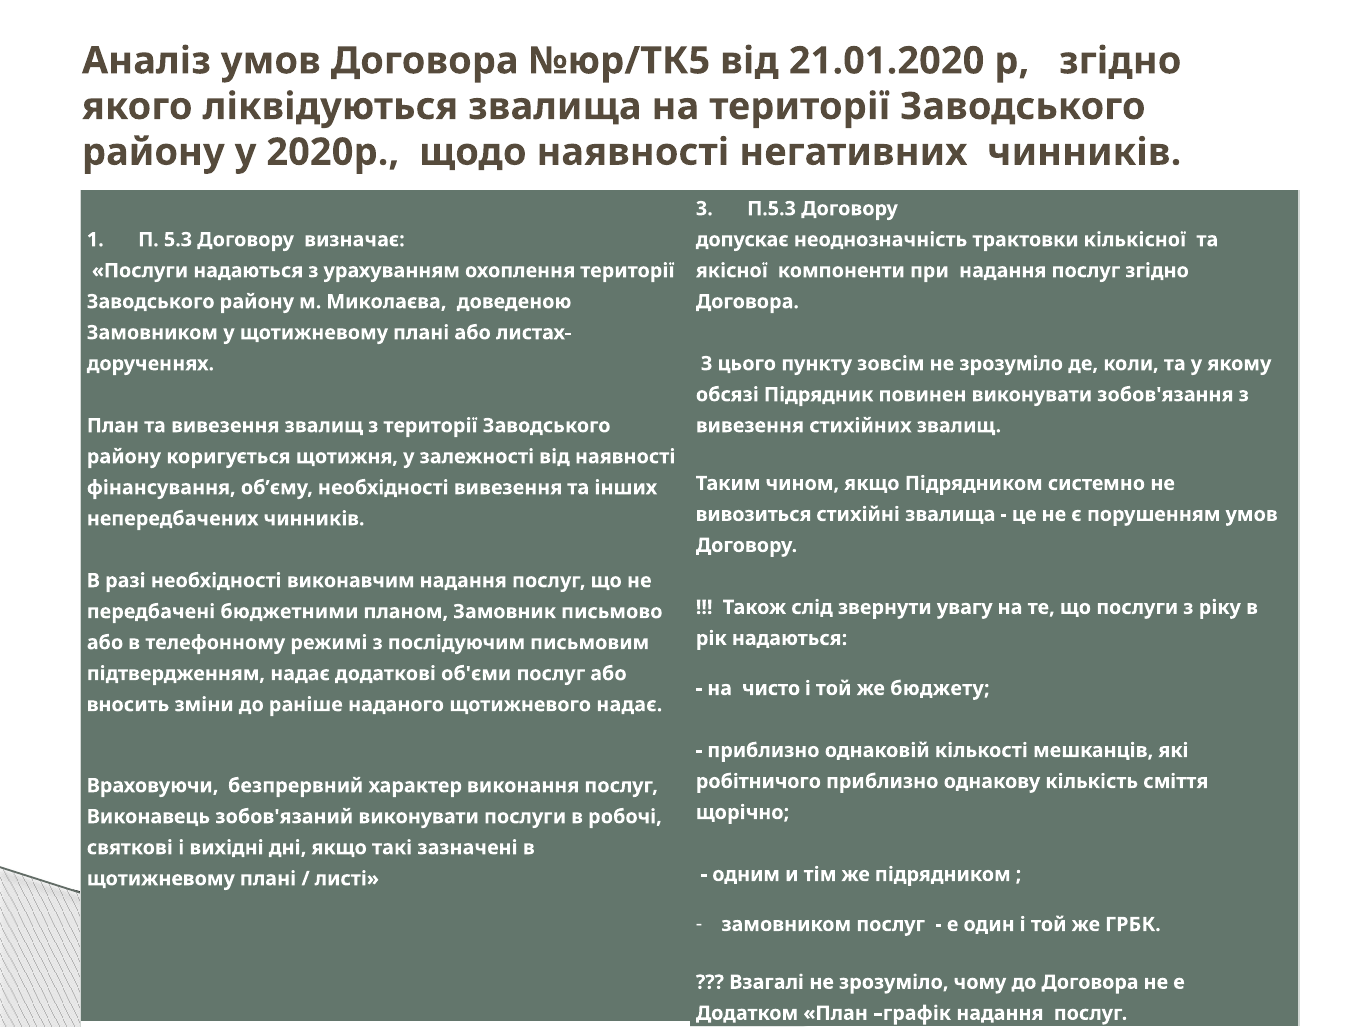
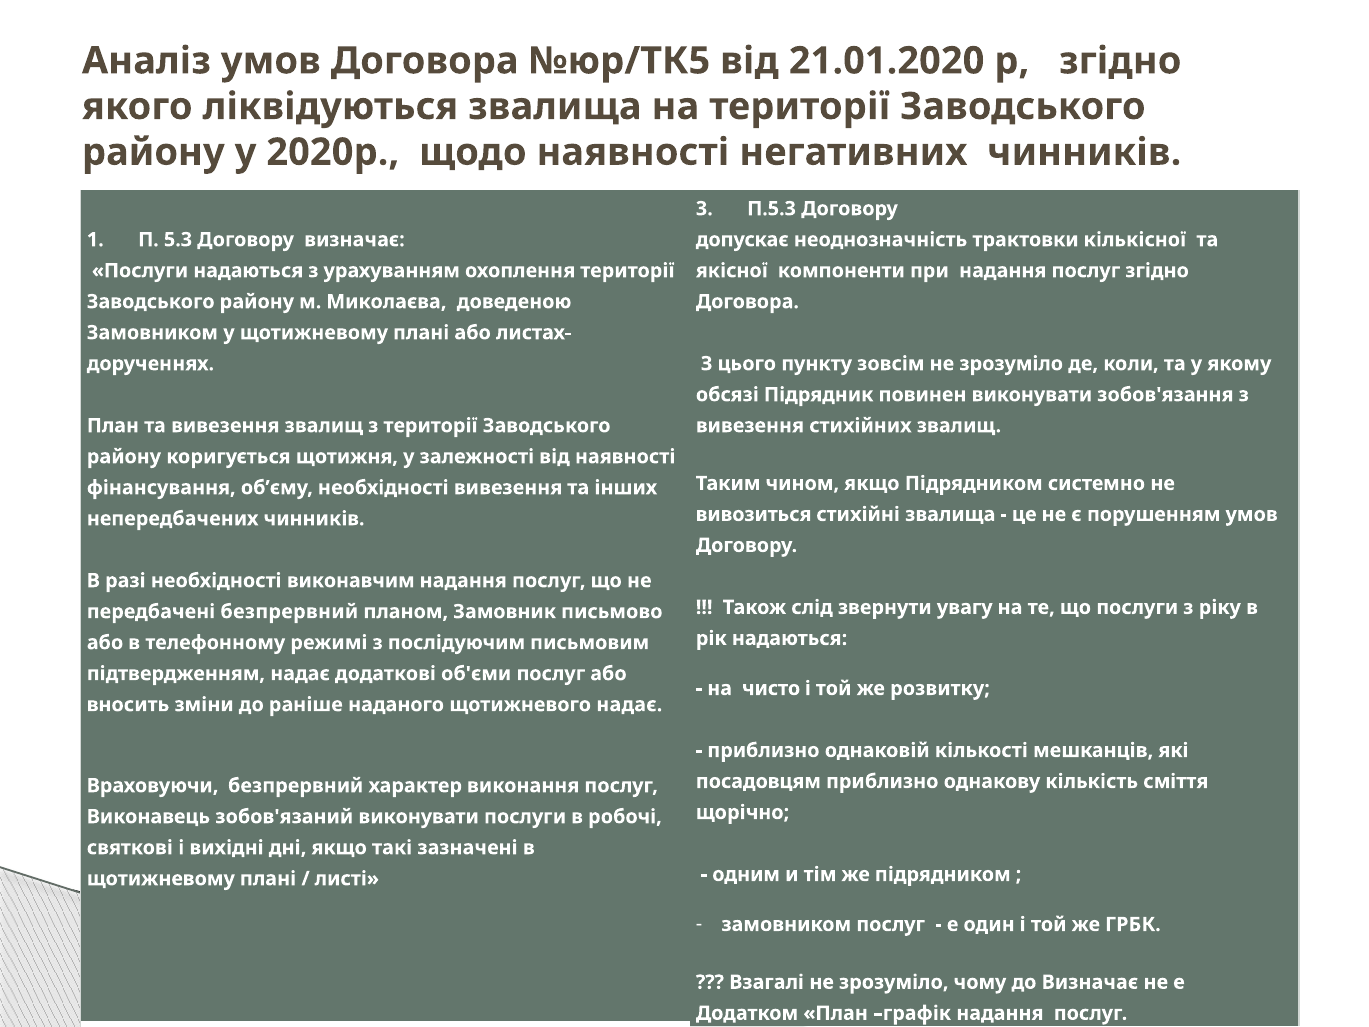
передбачені бюджетними: бюджетними -> безпрервний
бюджету: бюджету -> розвитку
робітничого: робітничого -> посадовцям
до Договора: Договора -> Визначає
